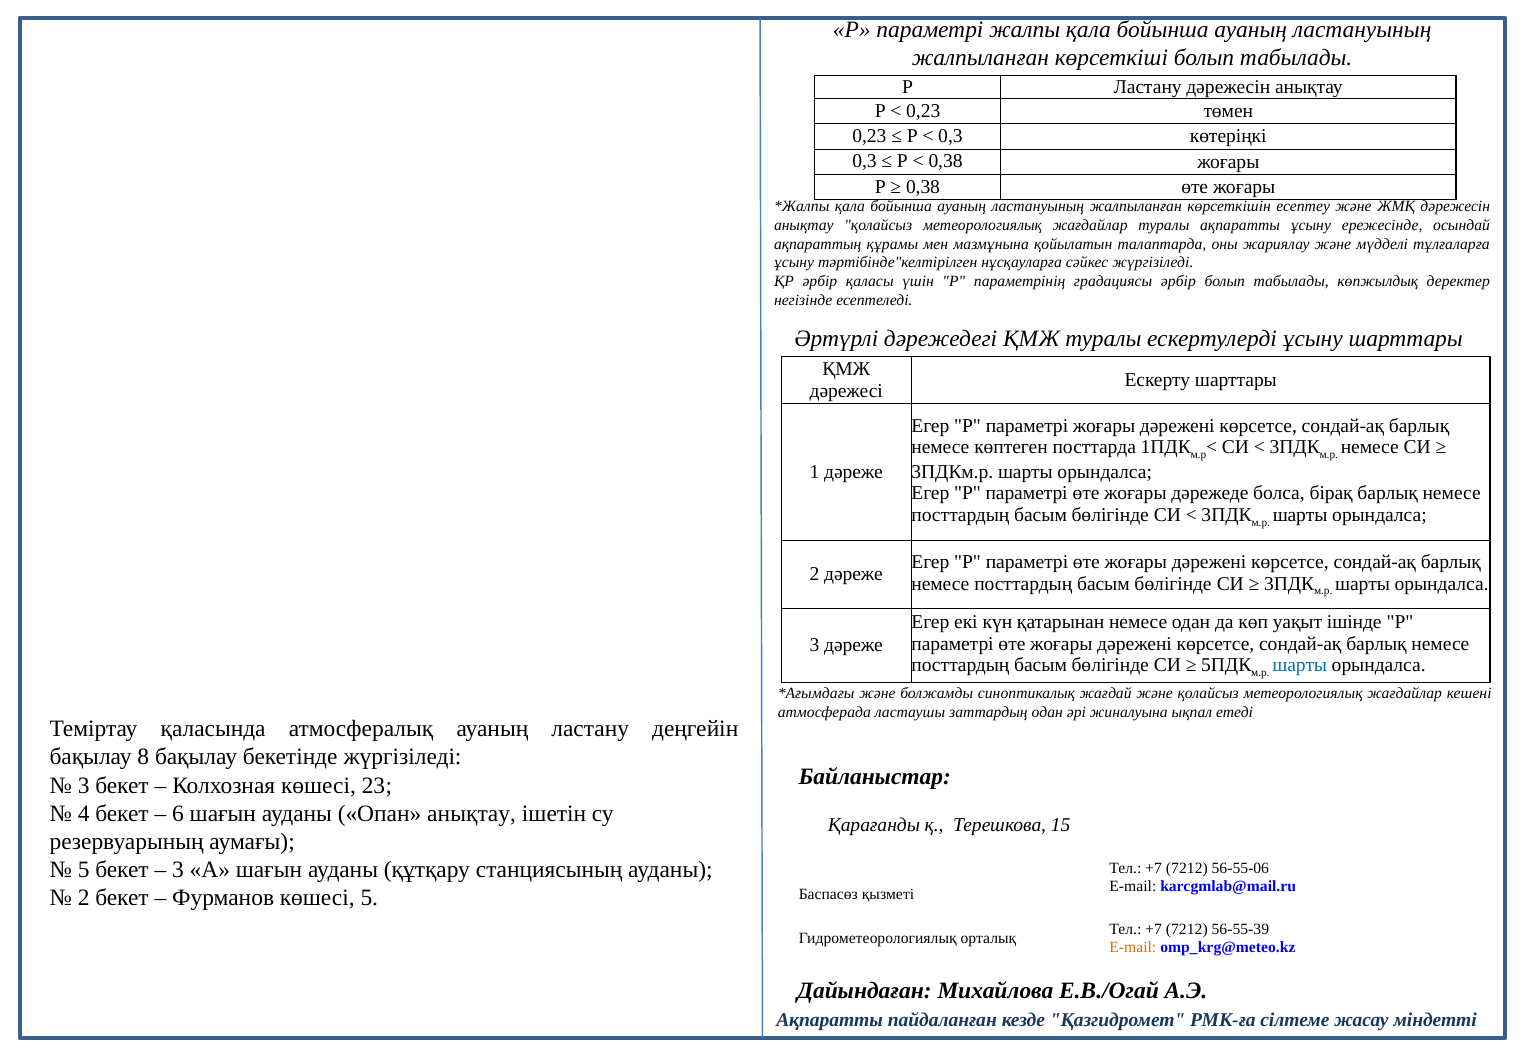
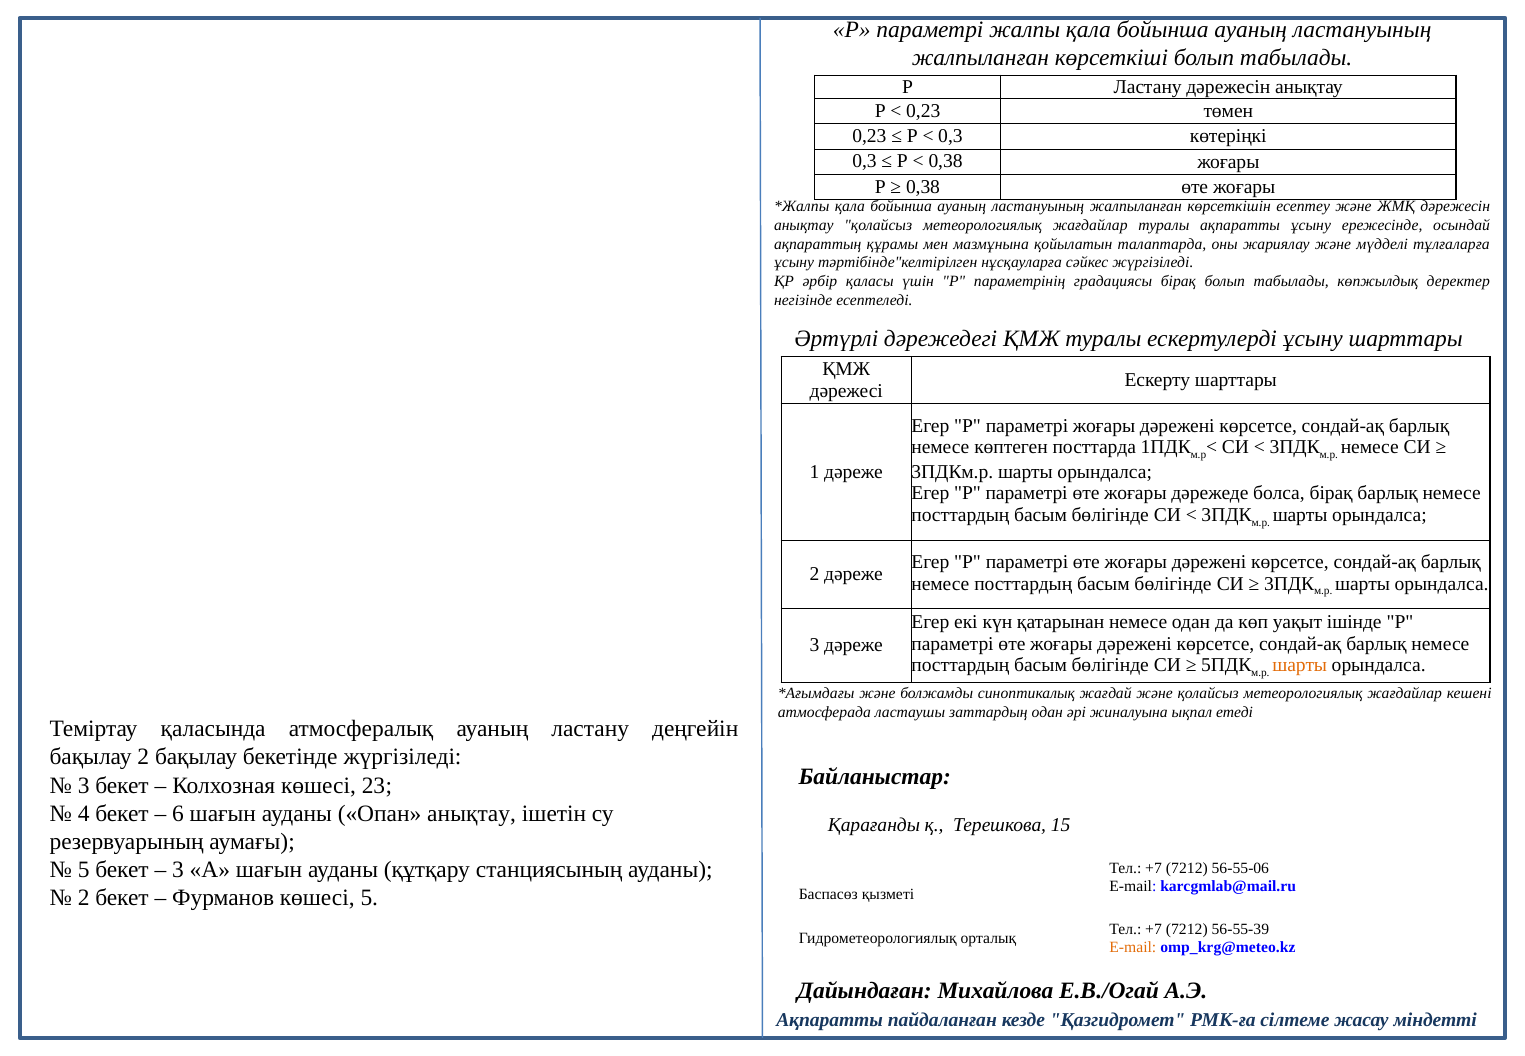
градациясы әрбір: әрбір -> бірақ
шарты at (1300, 665) colour: blue -> orange
бақылау 8: 8 -> 2
